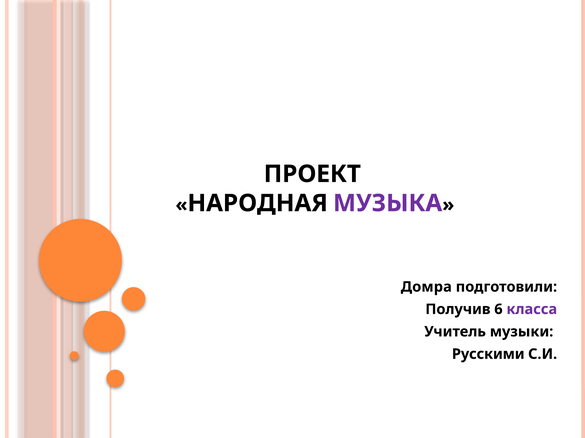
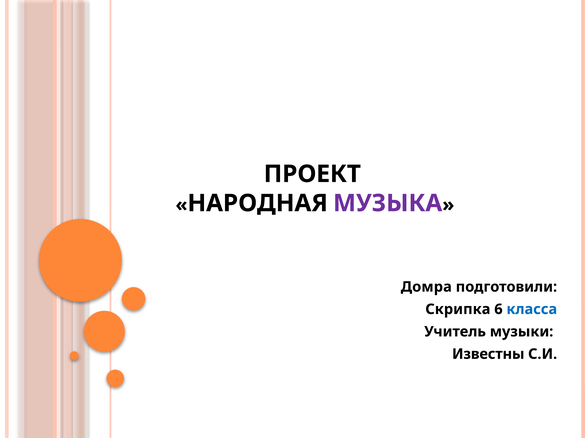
Получив: Получив -> Скрипка
класса colour: purple -> blue
Русскими: Русскими -> Известны
